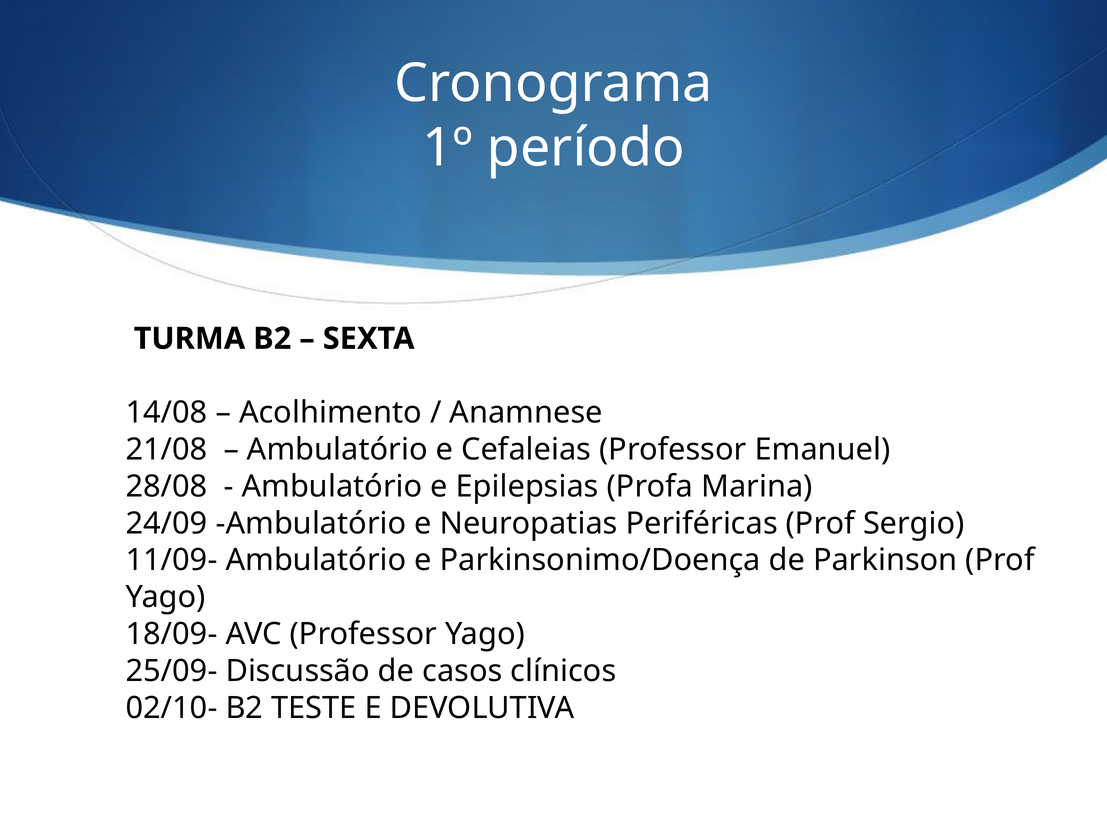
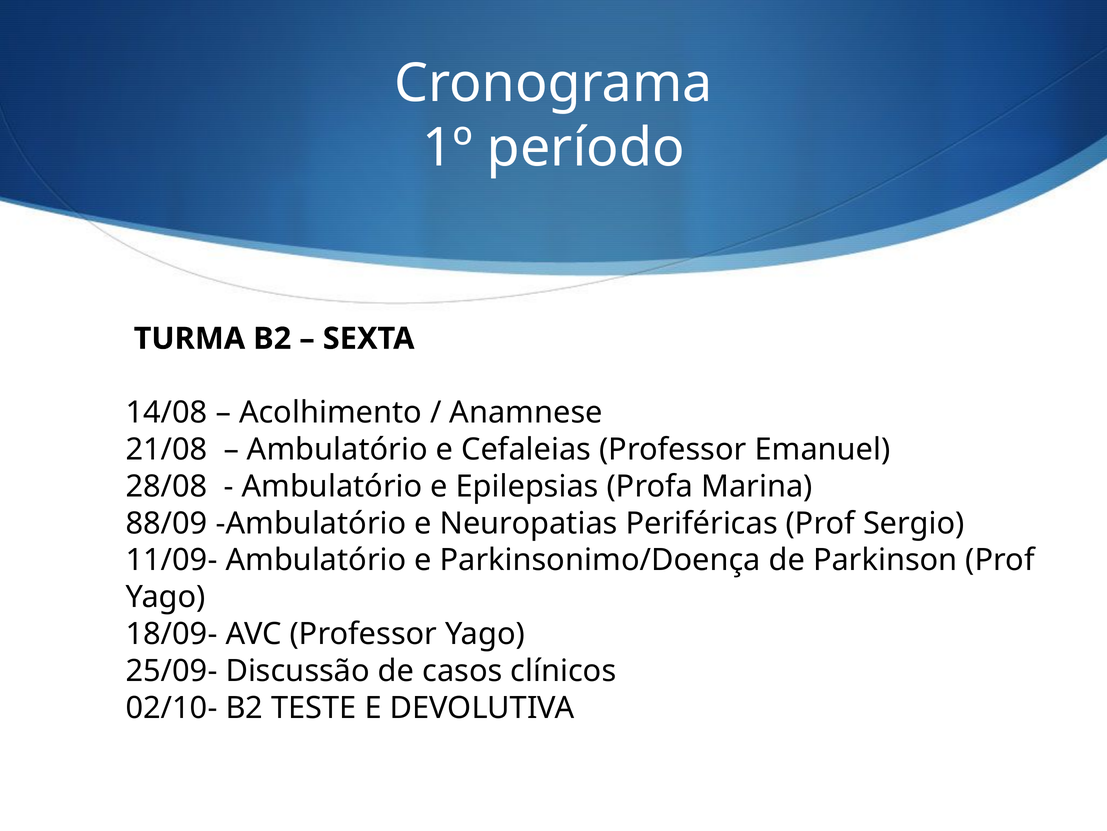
24/09: 24/09 -> 88/09
